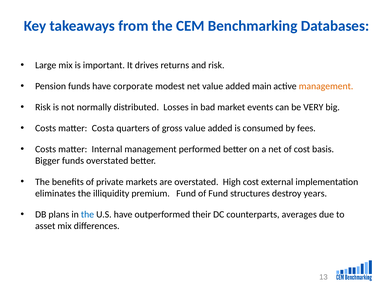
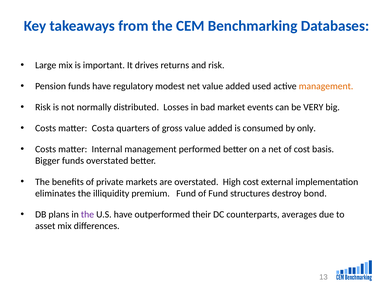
corporate: corporate -> regulatory
main: main -> used
fees: fees -> only
years: years -> bond
the at (87, 215) colour: blue -> purple
